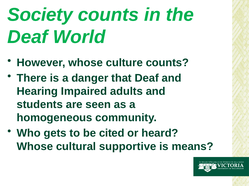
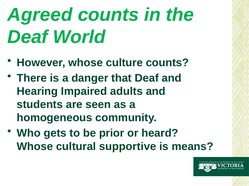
Society: Society -> Agreed
cited: cited -> prior
